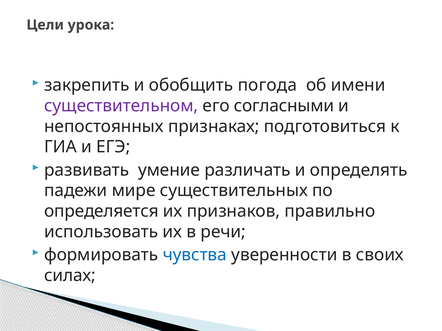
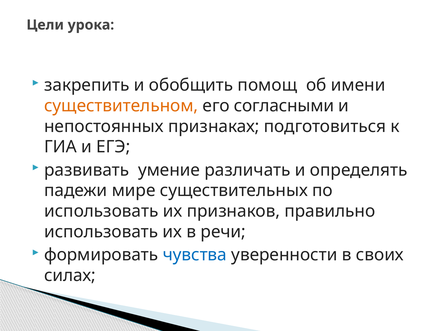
погода: погода -> помощ
существительном colour: purple -> orange
определяется at (101, 212): определяется -> использовать
